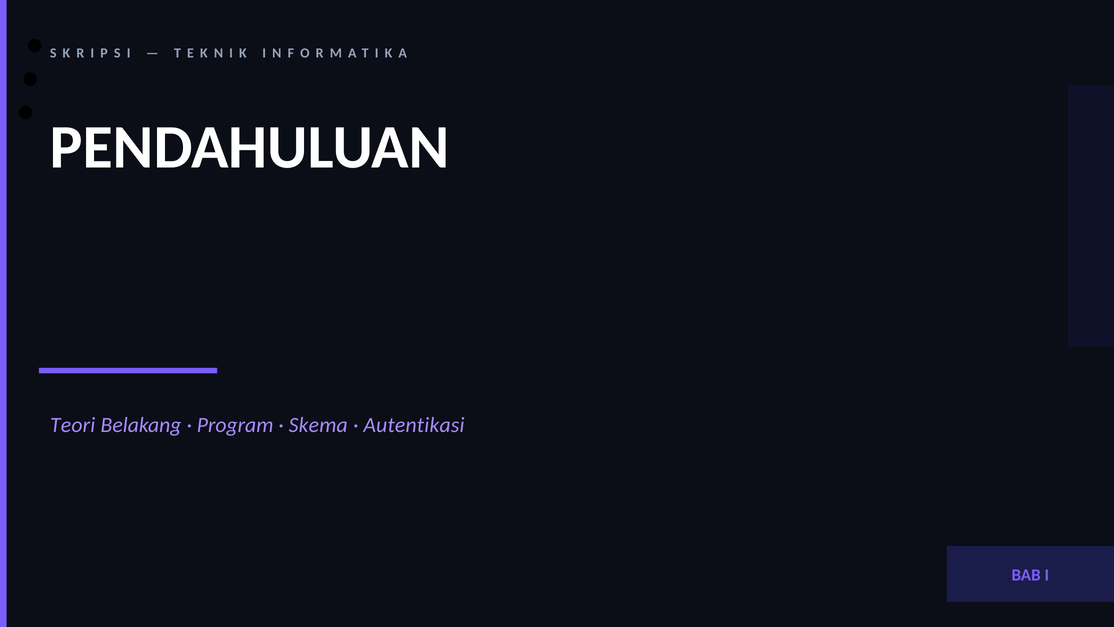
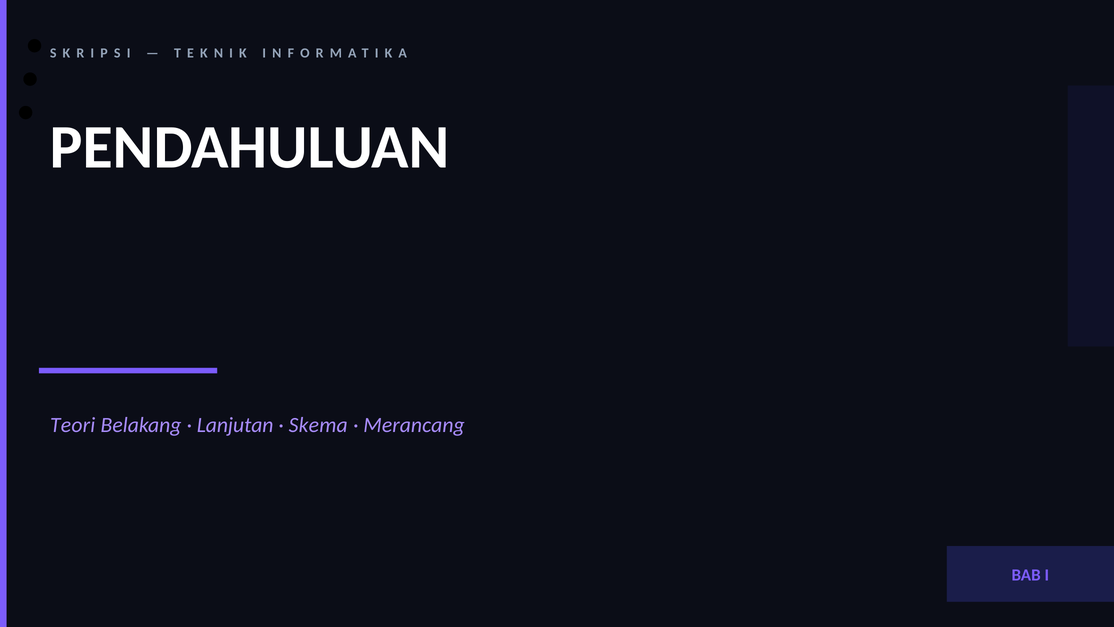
Program: Program -> Lanjutan
Autentikasi: Autentikasi -> Merancang
